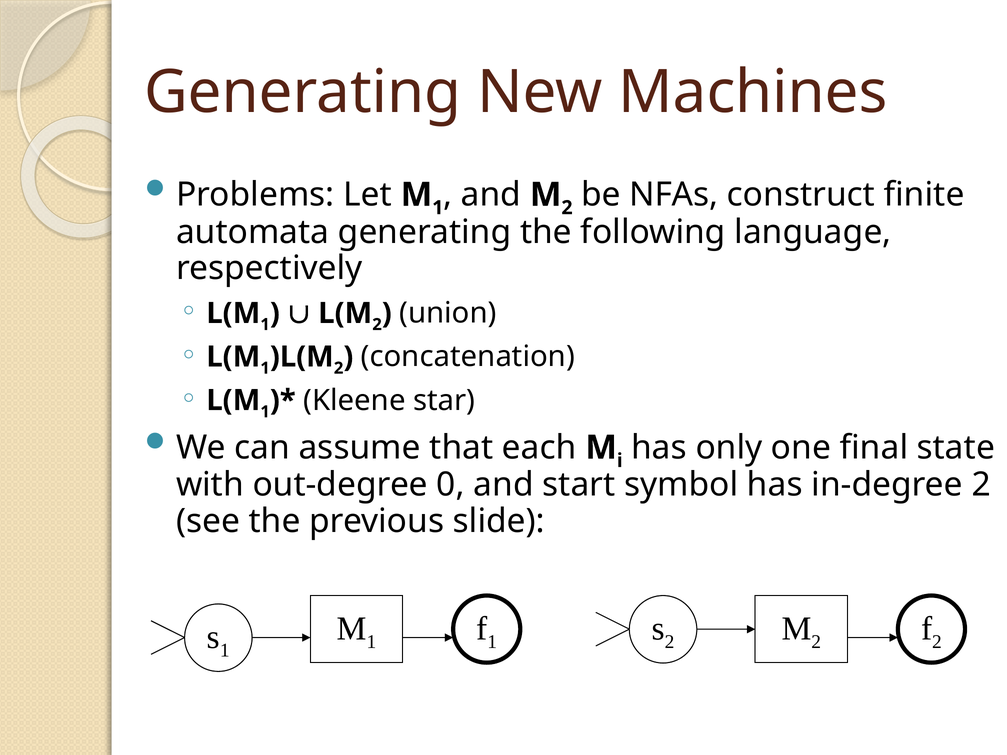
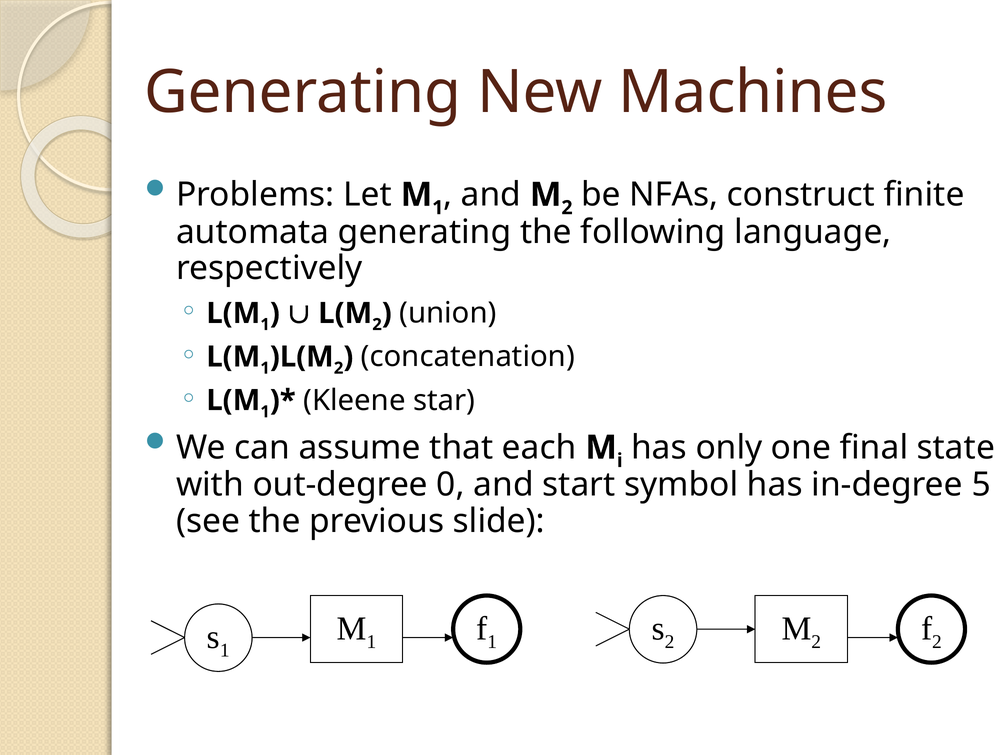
in-degree 2: 2 -> 5
